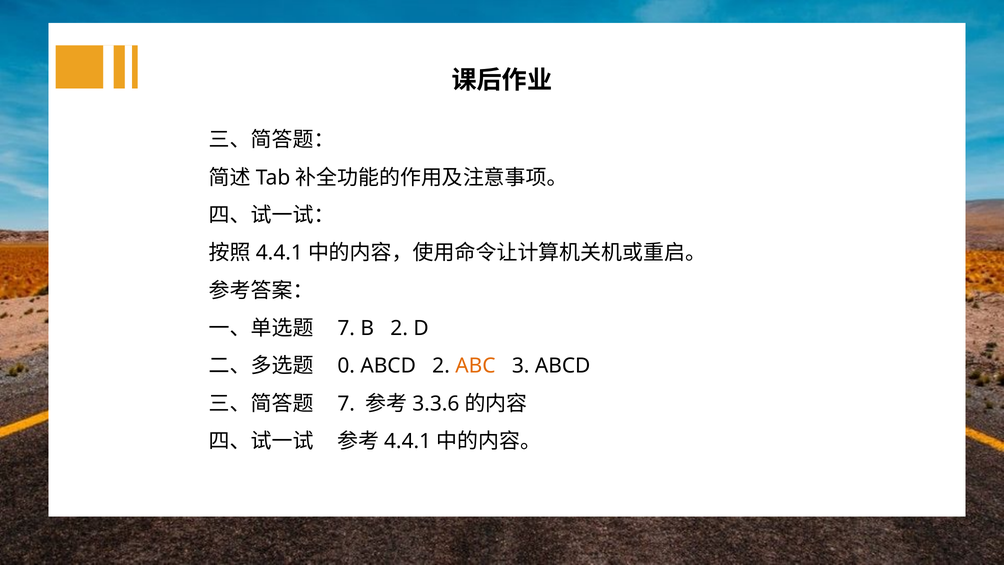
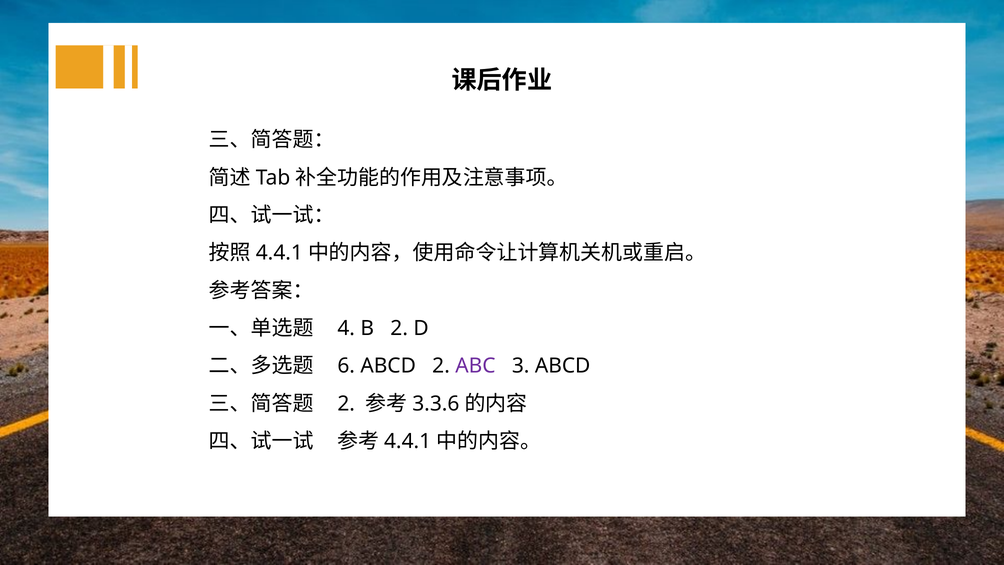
7 at (346, 328): 7 -> 4
0: 0 -> 6
ABC colour: orange -> purple
7 at (346, 404): 7 -> 2
